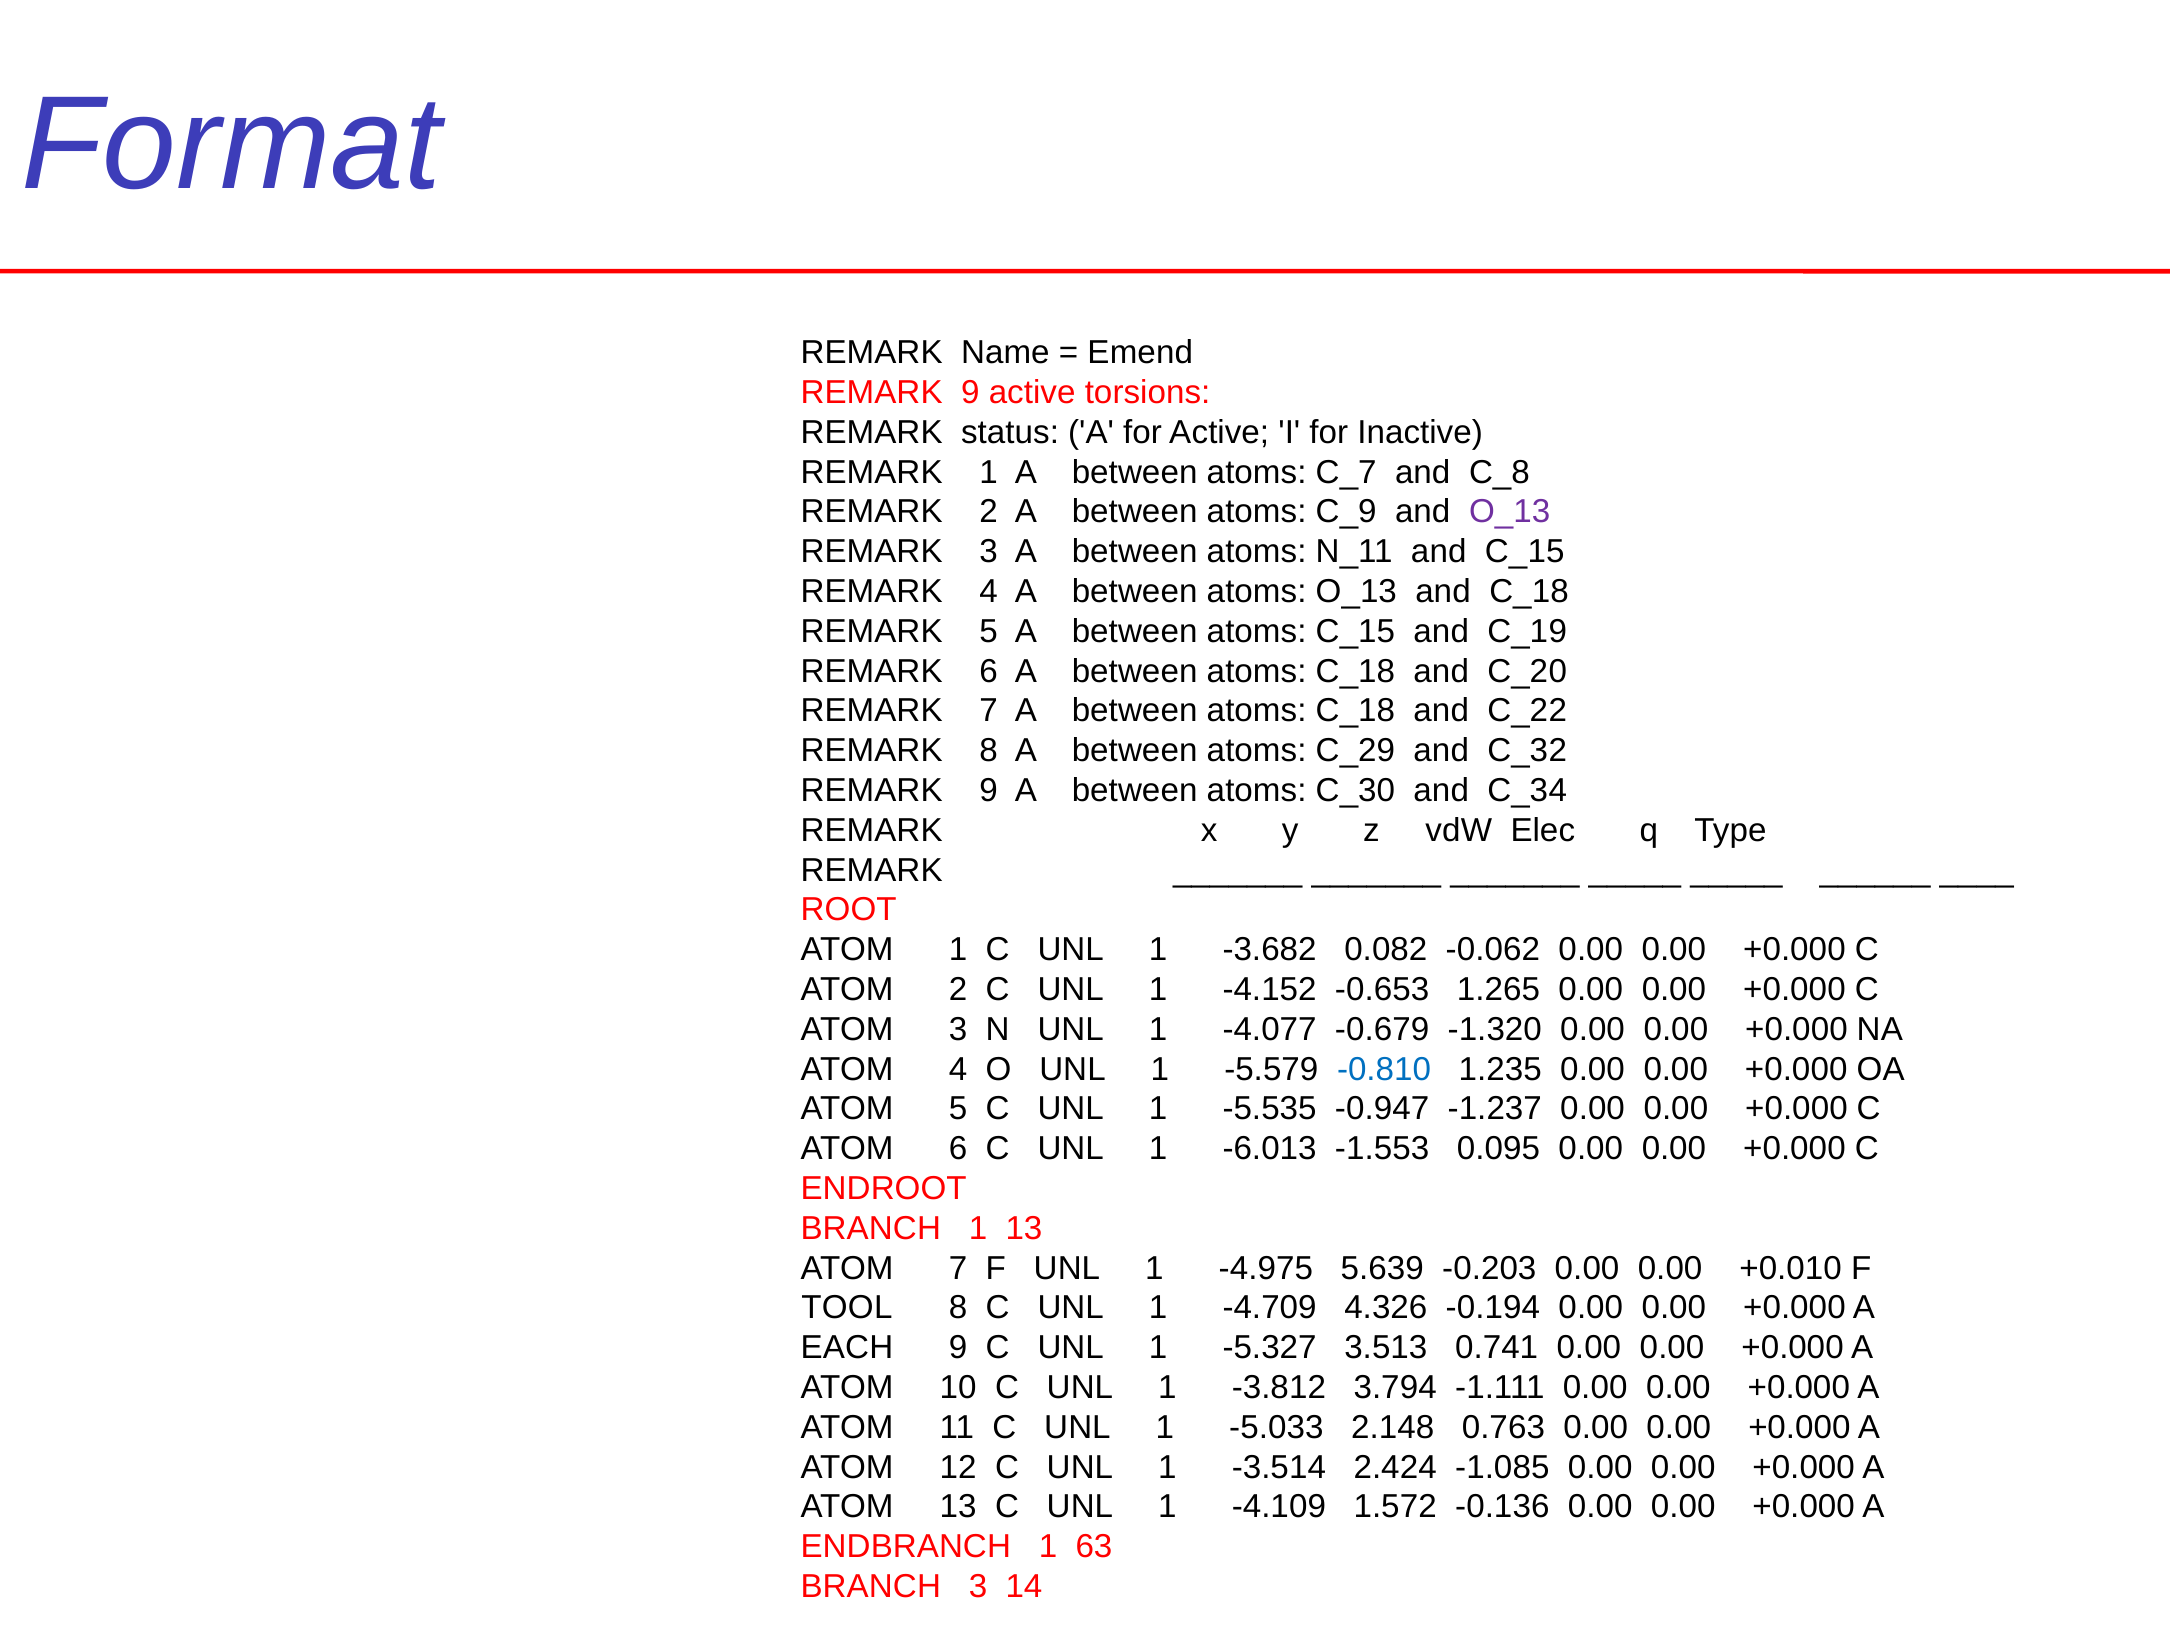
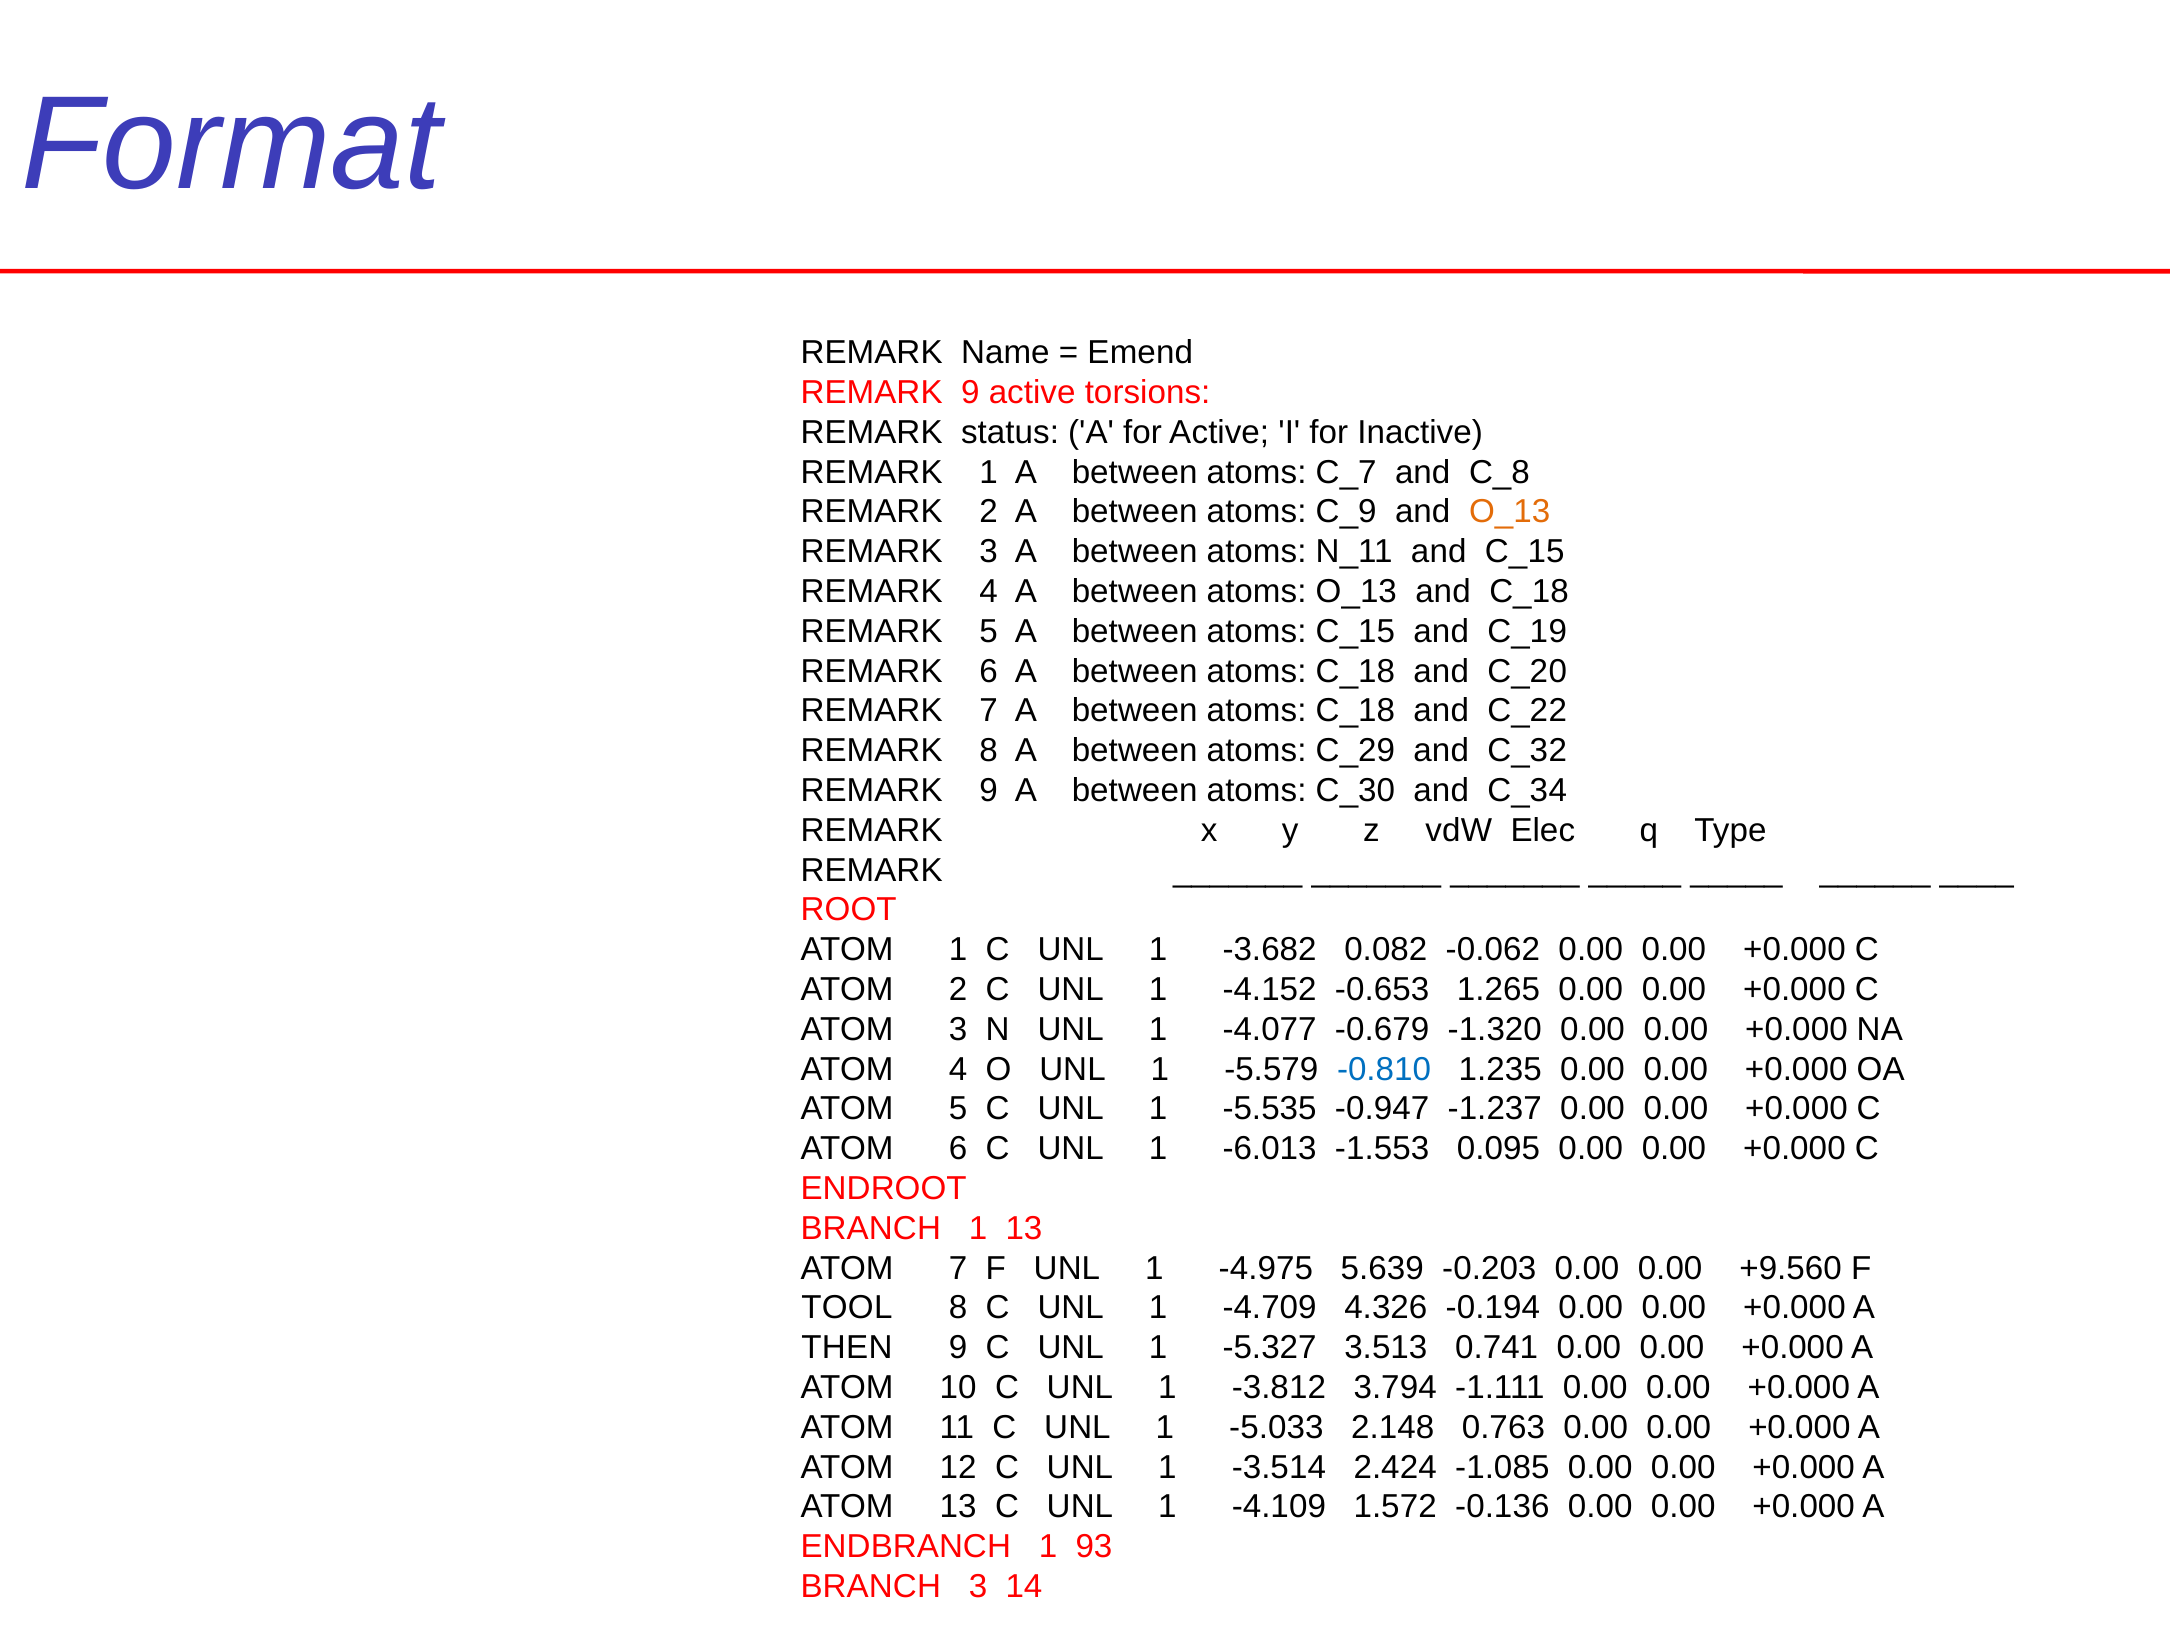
O_13 at (1510, 512) colour: purple -> orange
+0.010: +0.010 -> +9.560
EACH: EACH -> THEN
63: 63 -> 93
